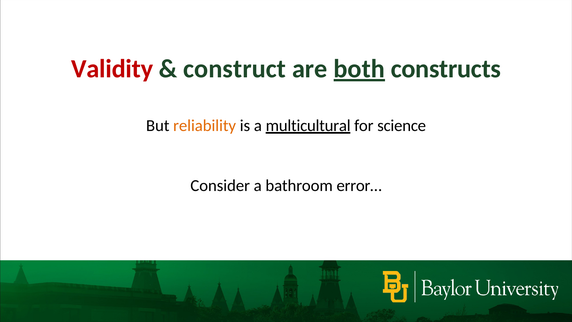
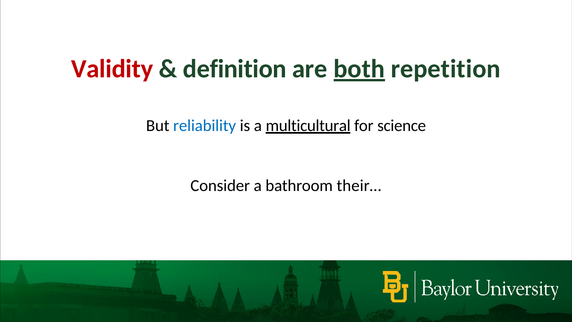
construct: construct -> definition
constructs: constructs -> repetition
reliability colour: orange -> blue
error…: error… -> their…
